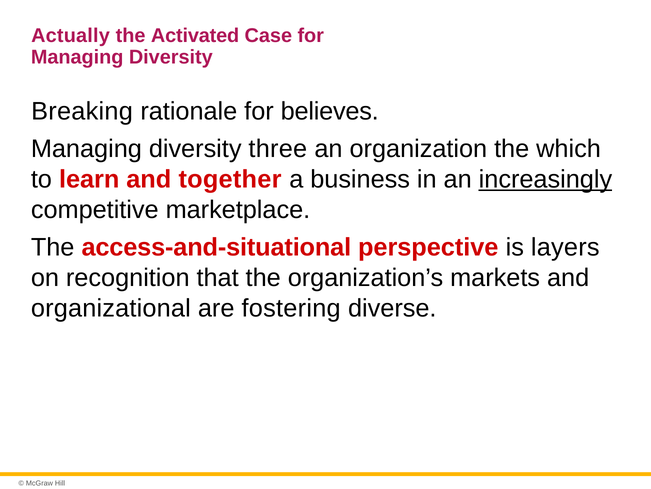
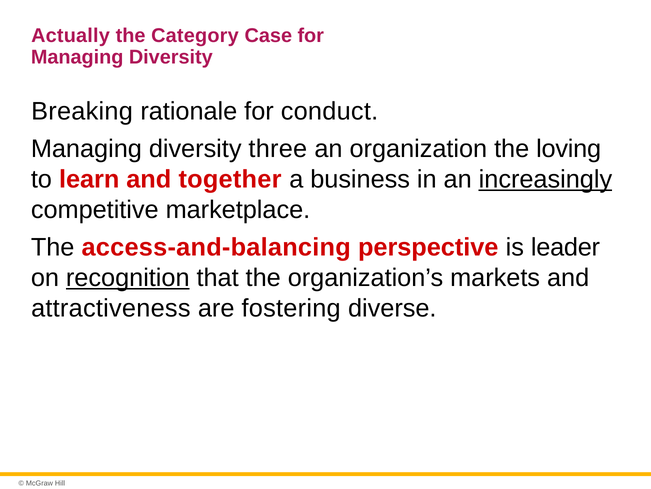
Activated: Activated -> Category
believes: believes -> conduct
which: which -> loving
access-and-situational: access-and-situational -> access-and-balancing
layers: layers -> leader
recognition underline: none -> present
organizational: organizational -> attractiveness
